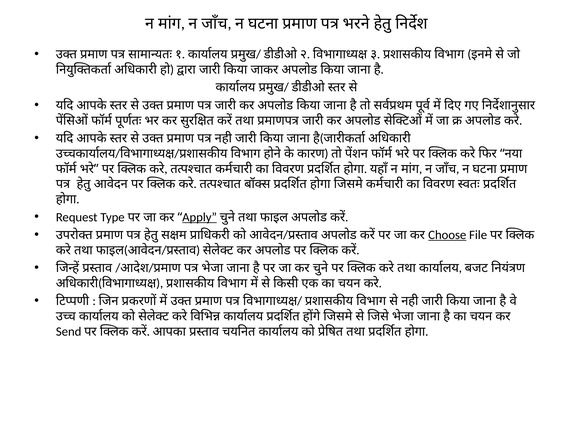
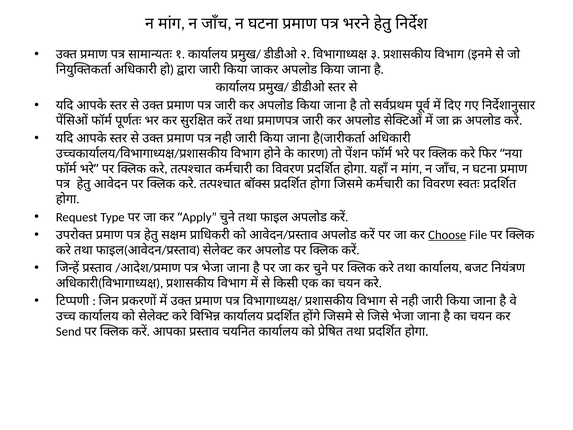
Apply underline: present -> none
